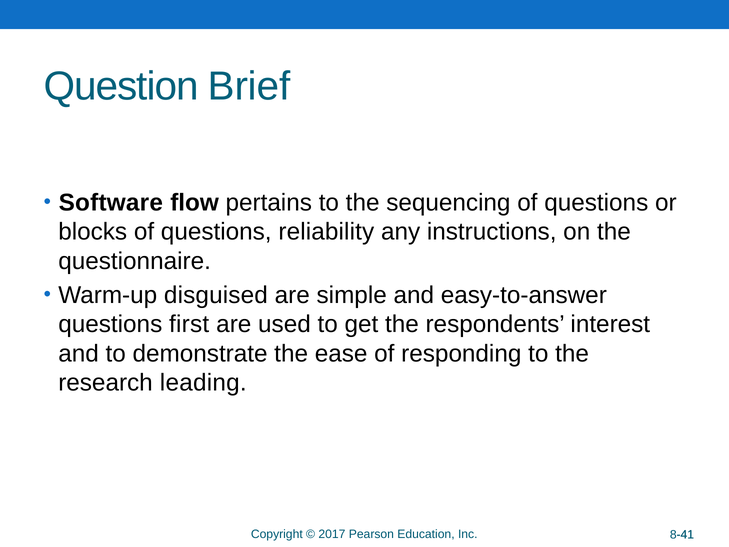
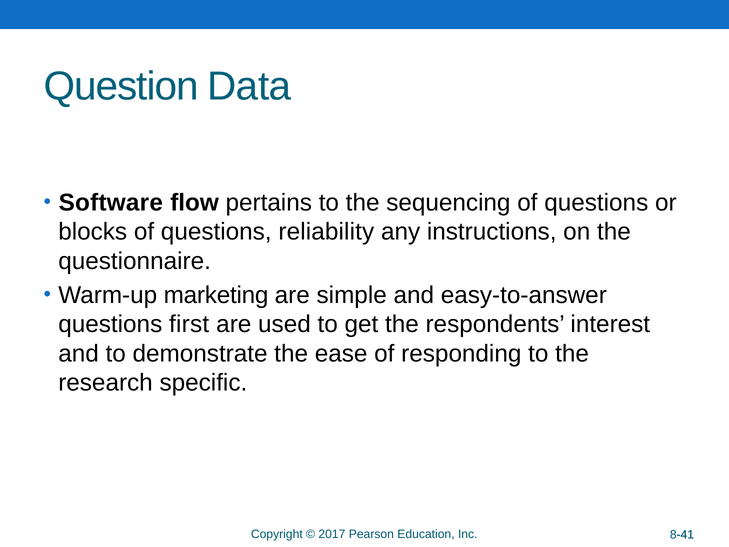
Brief: Brief -> Data
disguised: disguised -> marketing
leading: leading -> specific
